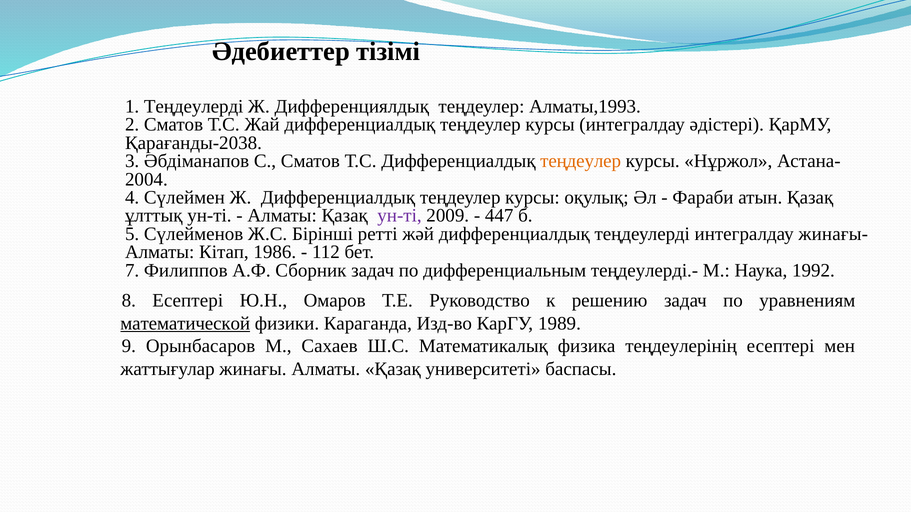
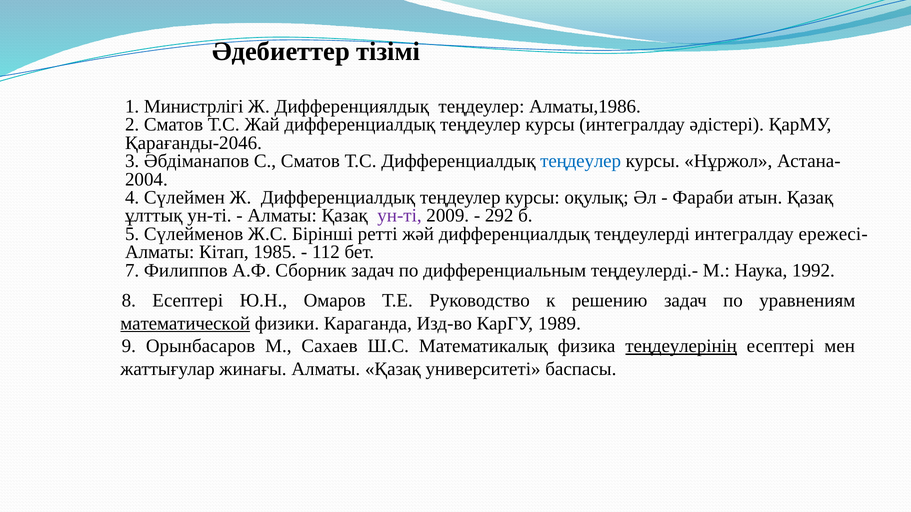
1 Теңдеулерді: Теңдеулерді -> Министрлігі
Алматы,1993: Алматы,1993 -> Алматы,1986
Қарағанды-2038: Қарағанды-2038 -> Қарағанды-2046
теңдеулер at (581, 161) colour: orange -> blue
447: 447 -> 292
жинағы-: жинағы- -> ережесі-
1986: 1986 -> 1985
теңдеулерінің underline: none -> present
